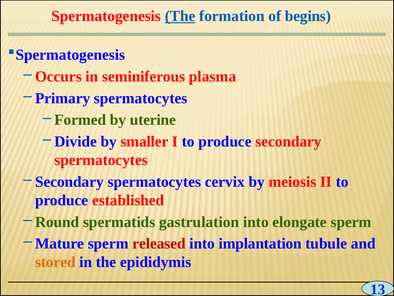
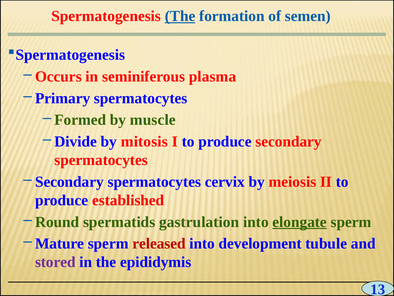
begins: begins -> semen
uterine: uterine -> muscle
smaller: smaller -> mitosis
elongate underline: none -> present
implantation: implantation -> development
stored colour: orange -> purple
